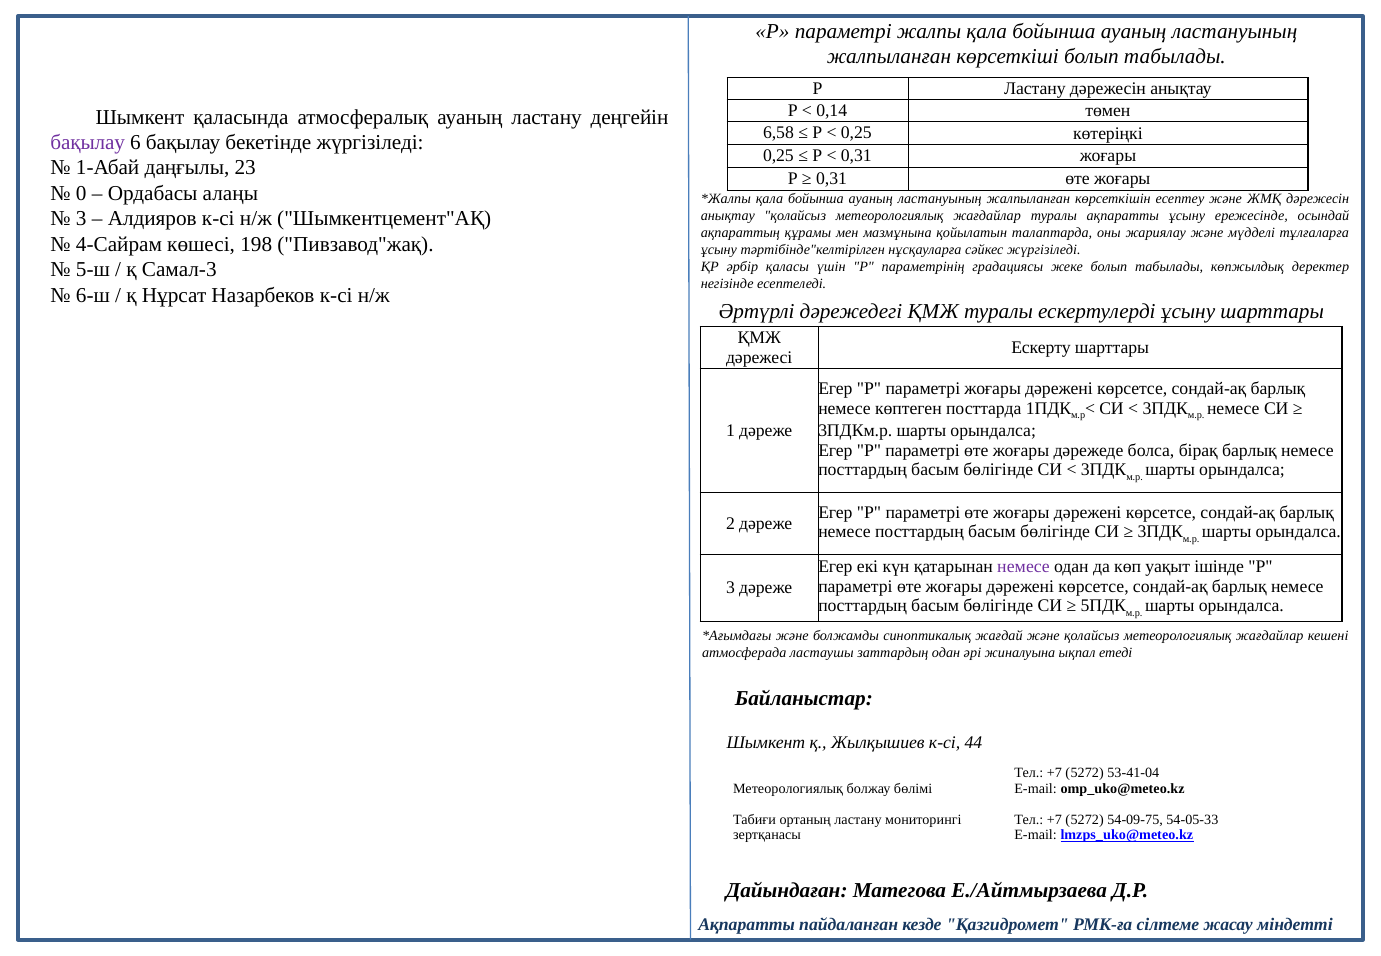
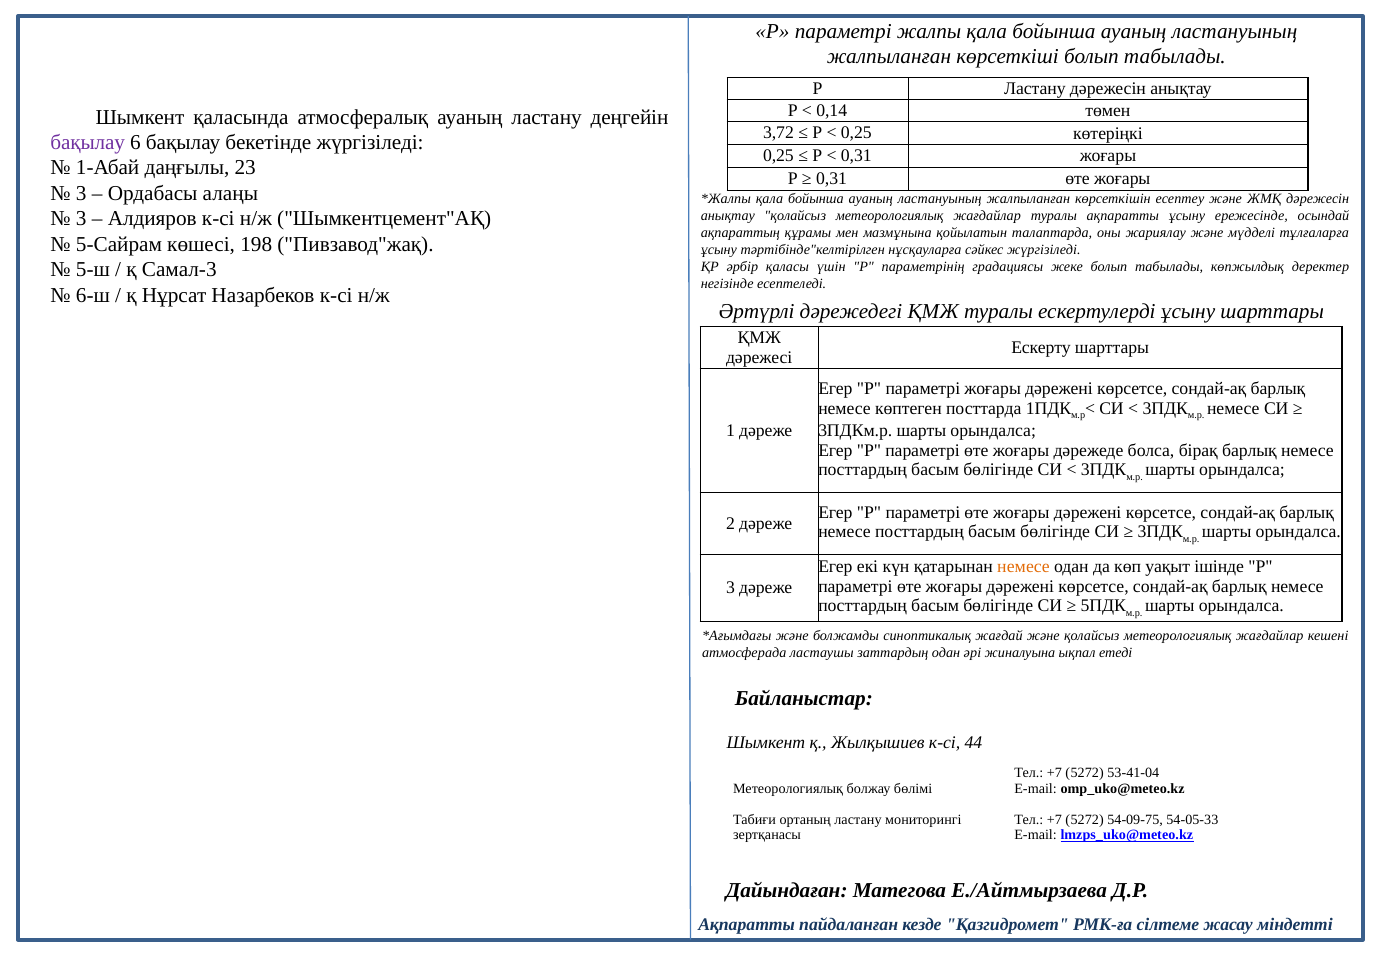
6,58: 6,58 -> 3,72
0 at (81, 193): 0 -> 3
4-Сайрам: 4-Сайрам -> 5-Сайрам
немесе at (1023, 567) colour: purple -> orange
